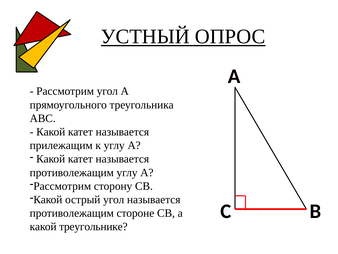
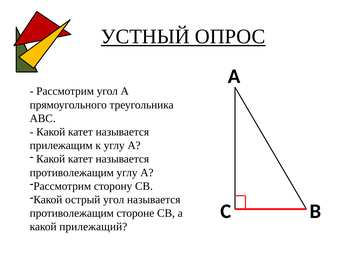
треугольнике: треугольнике -> прилежащий
